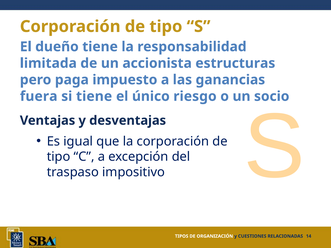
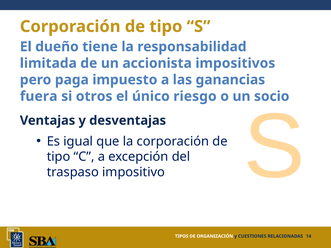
estructuras: estructuras -> impositivos
si tiene: tiene -> otros
